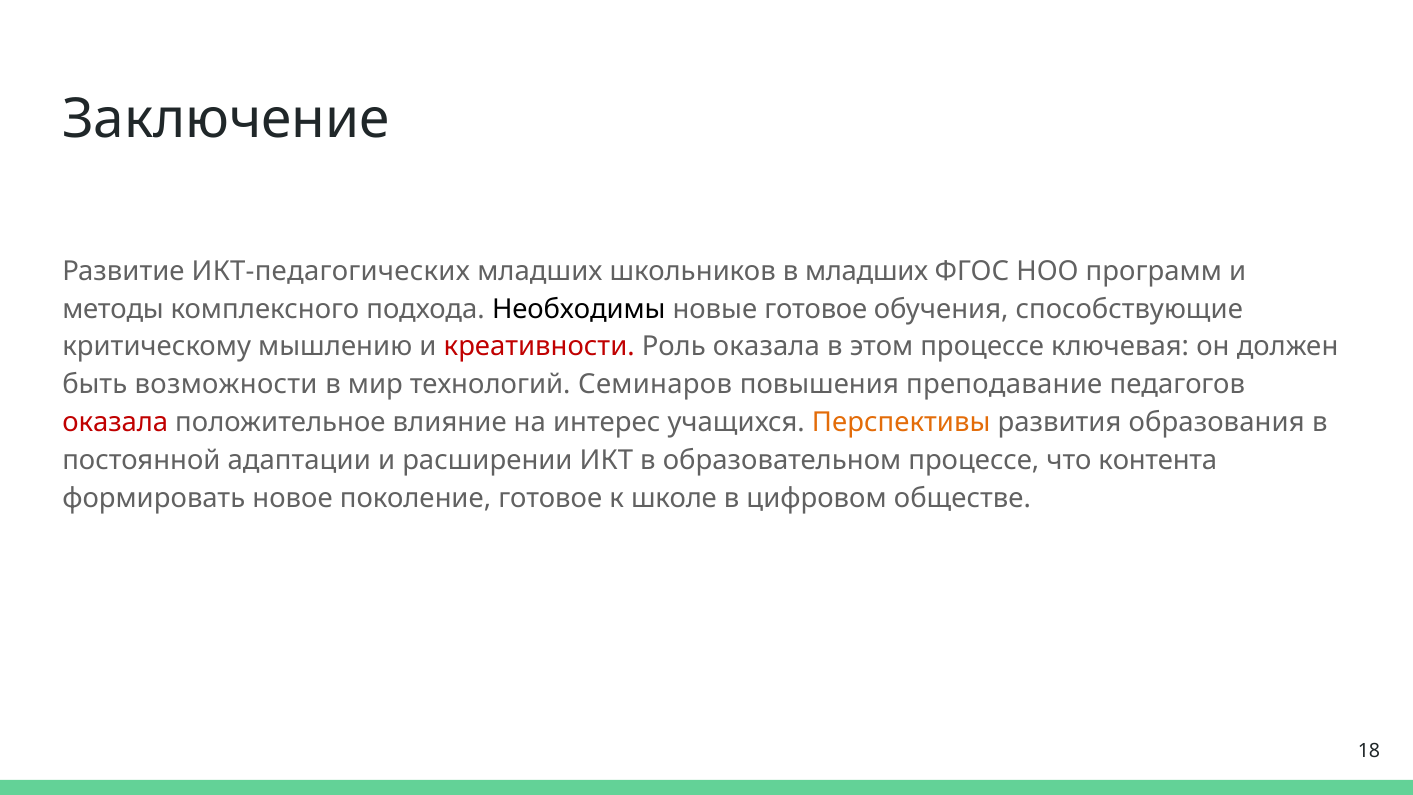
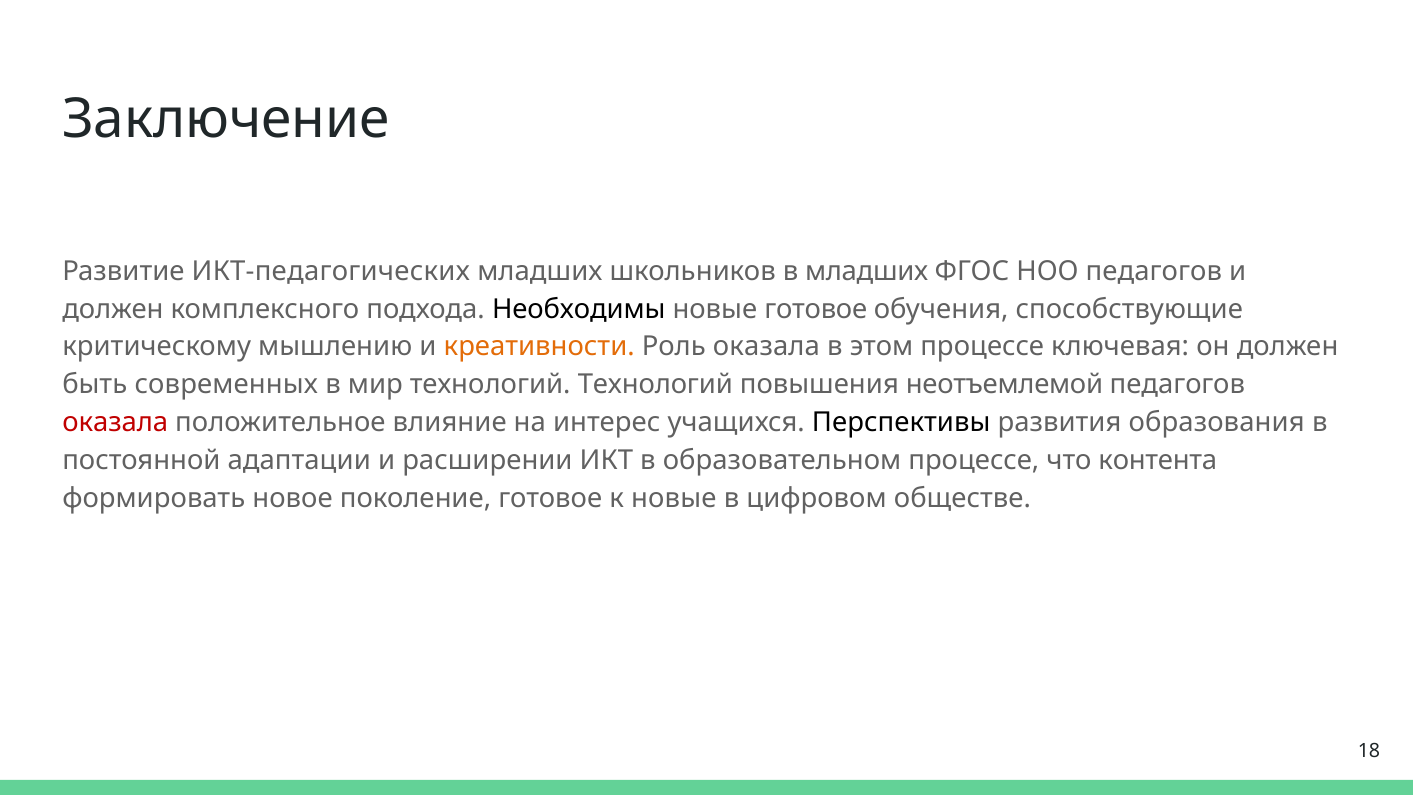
НОО программ: программ -> педагогов
методы at (113, 309): методы -> должен
креативности colour: red -> orange
возможности: возможности -> современных
технологий Семинаров: Семинаров -> Технологий
преподавание: преподавание -> неотъемлемой
Перспективы colour: orange -> black
к школе: школе -> новые
